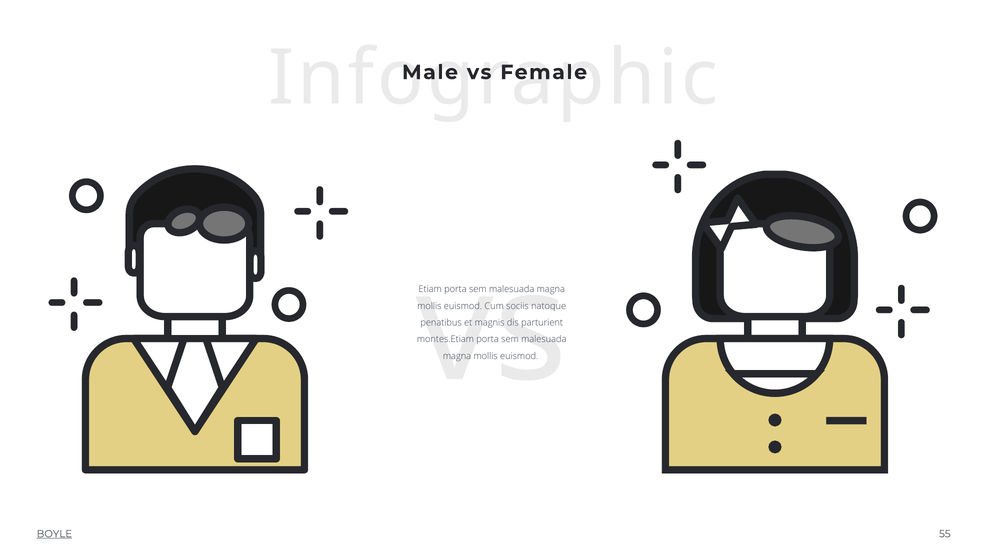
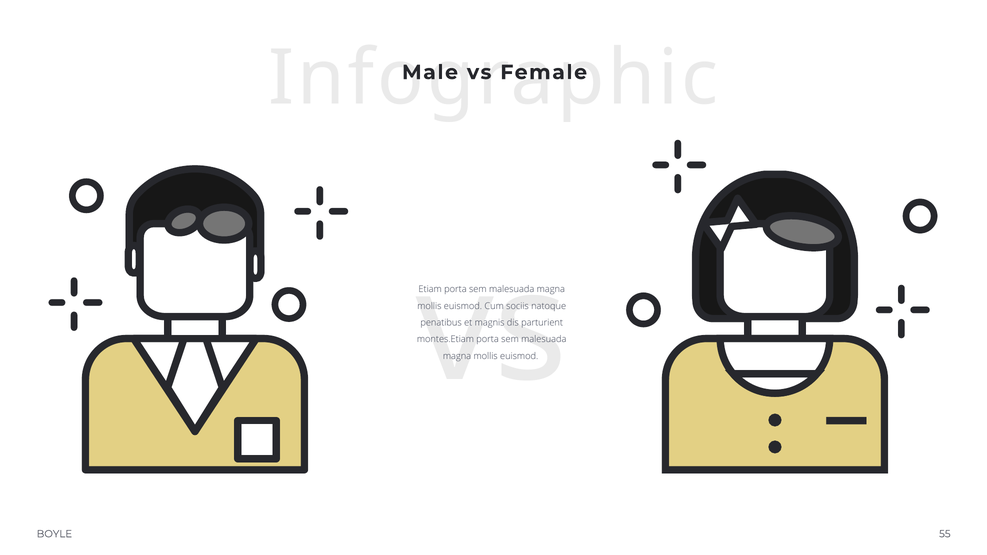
BOYLE underline: present -> none
